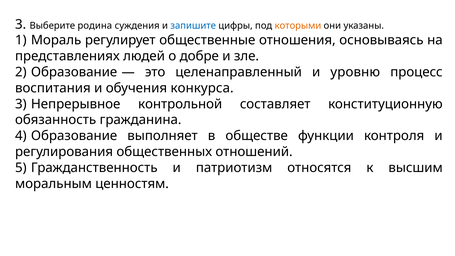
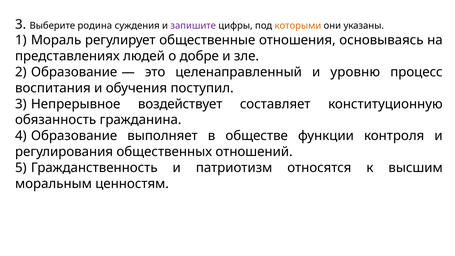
запишите colour: blue -> purple
конкурса: конкурса -> поступил
контрольной: контрольной -> воздействует
